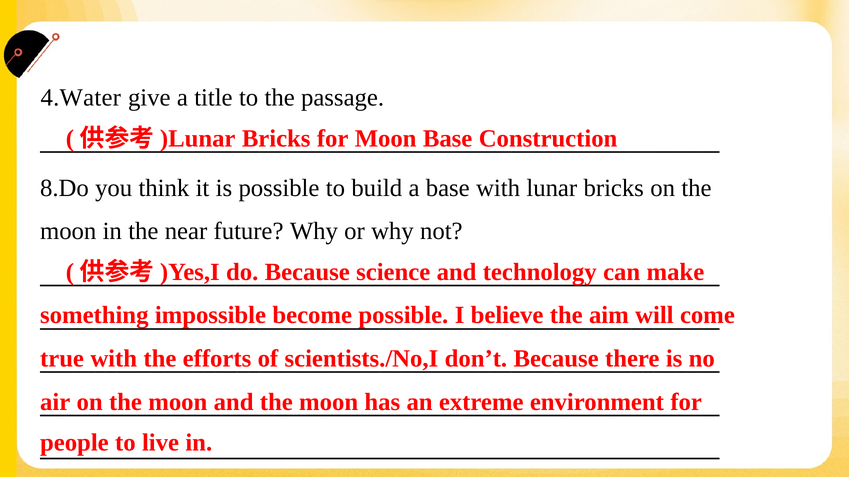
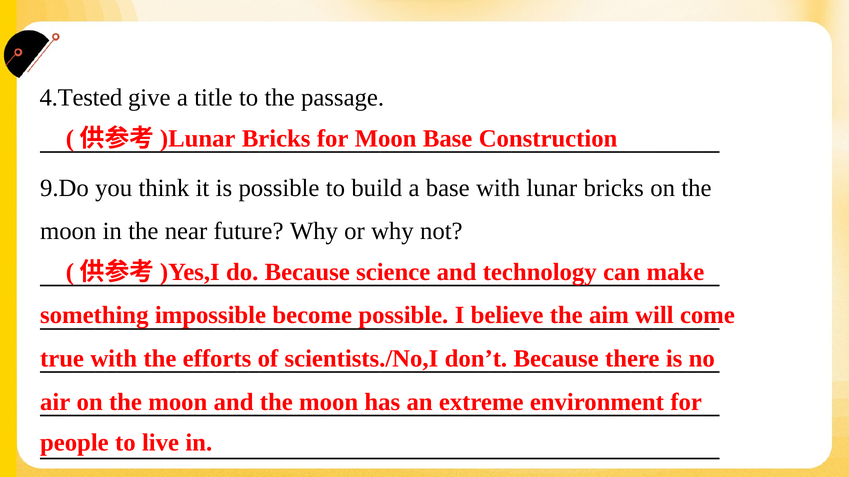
4.Water: 4.Water -> 4.Tested
8.Do: 8.Do -> 9.Do
